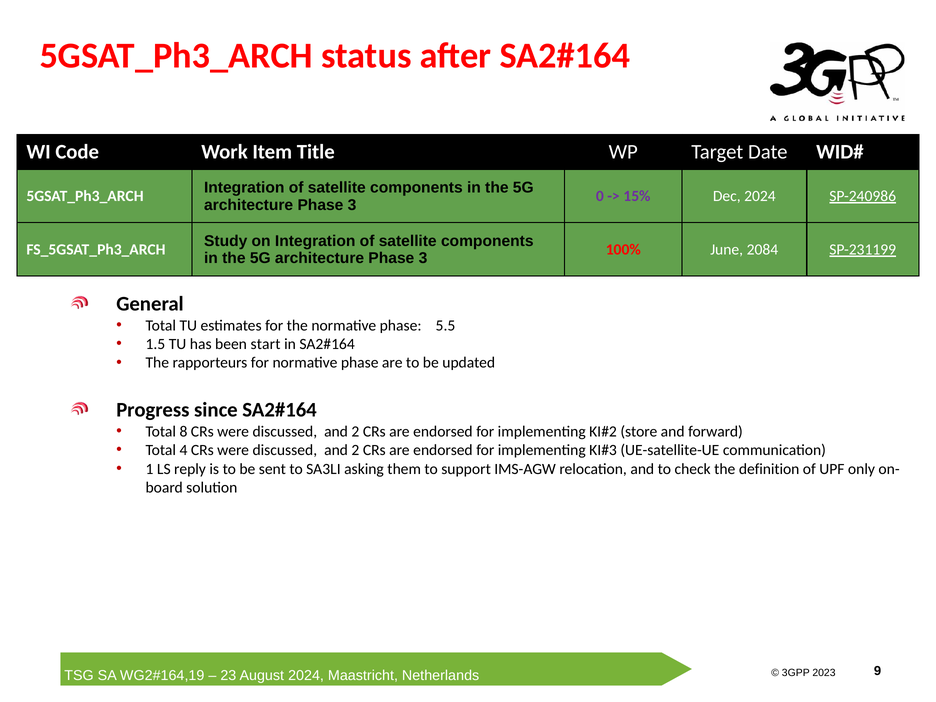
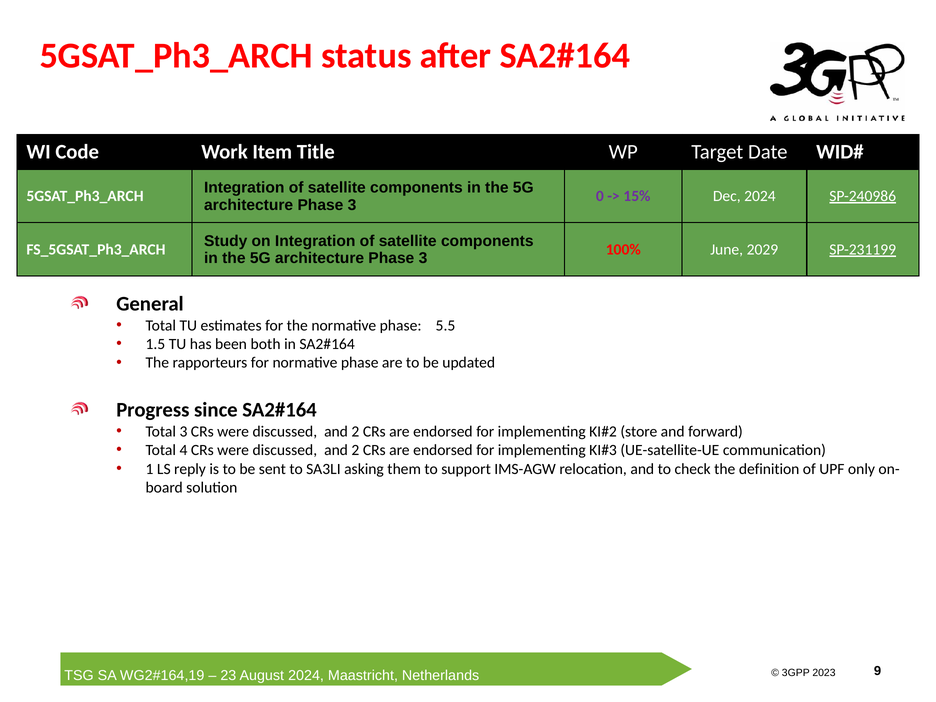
2084: 2084 -> 2029
start: start -> both
Total 8: 8 -> 3
